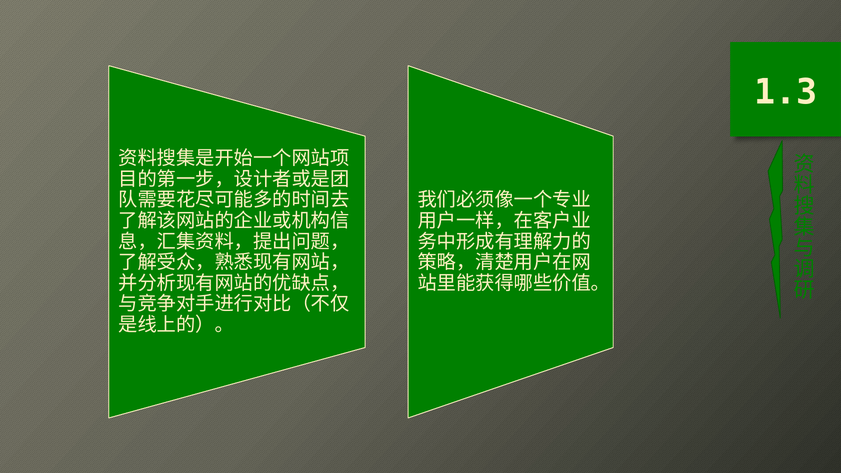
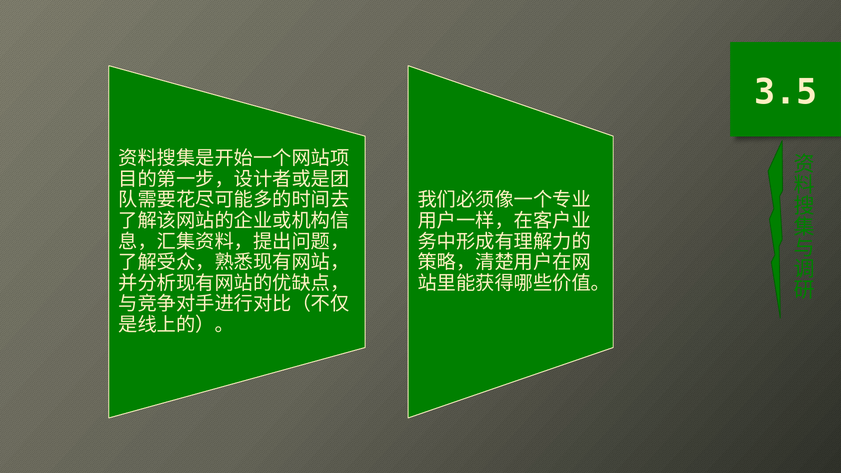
1.3: 1.3 -> 3.5
